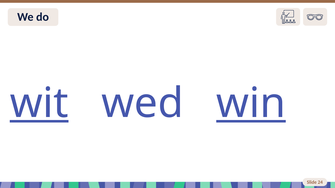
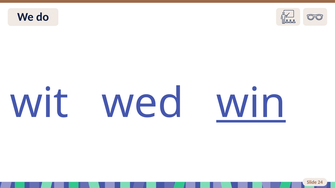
wit underline: present -> none
